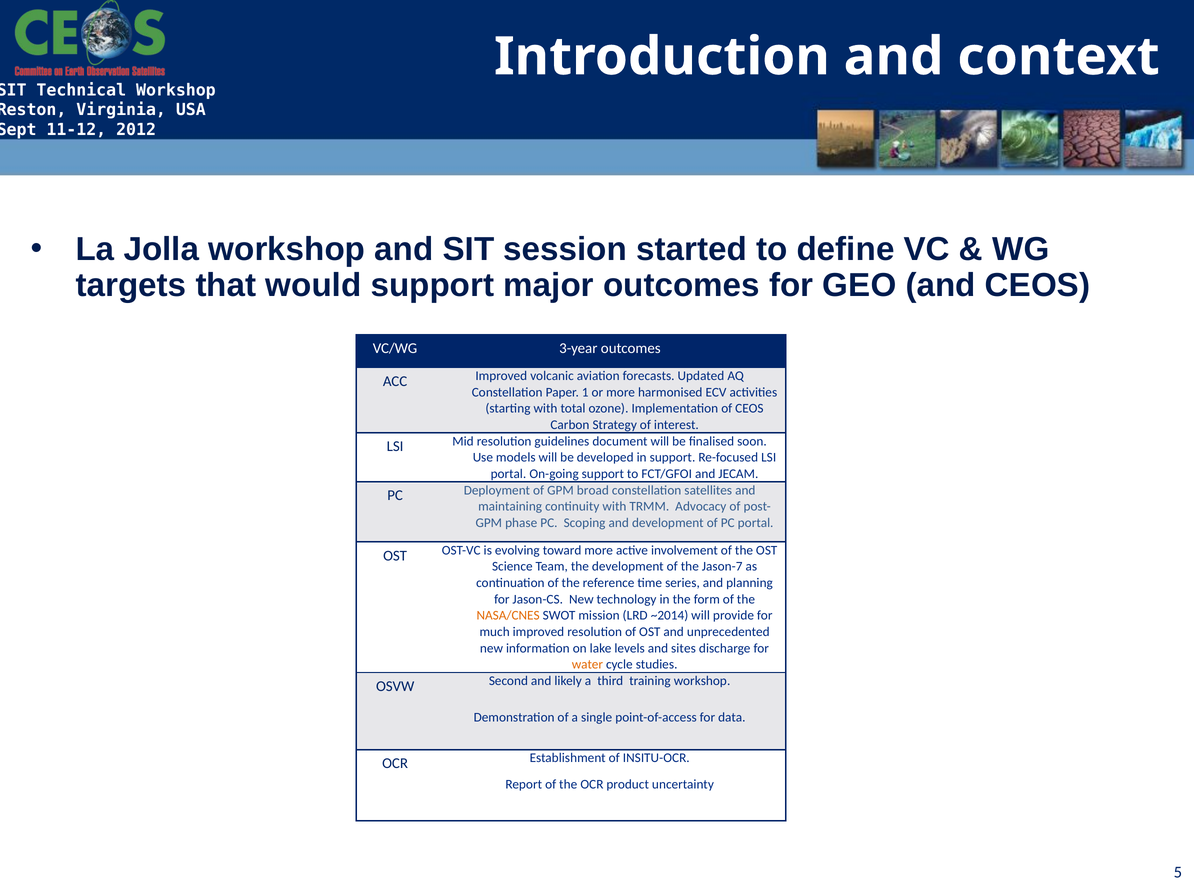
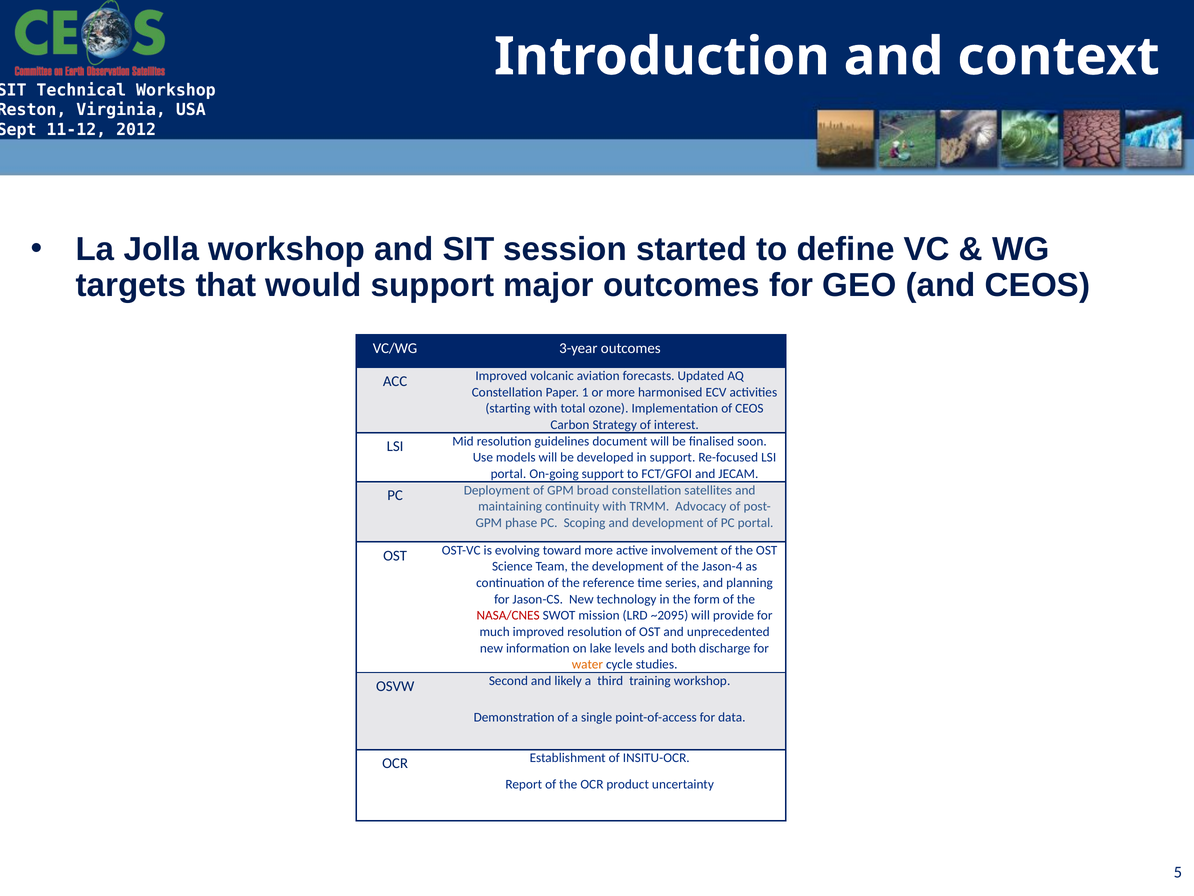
Jason-7: Jason-7 -> Jason-4
NASA/CNES colour: orange -> red
~2014: ~2014 -> ~2095
sites: sites -> both
